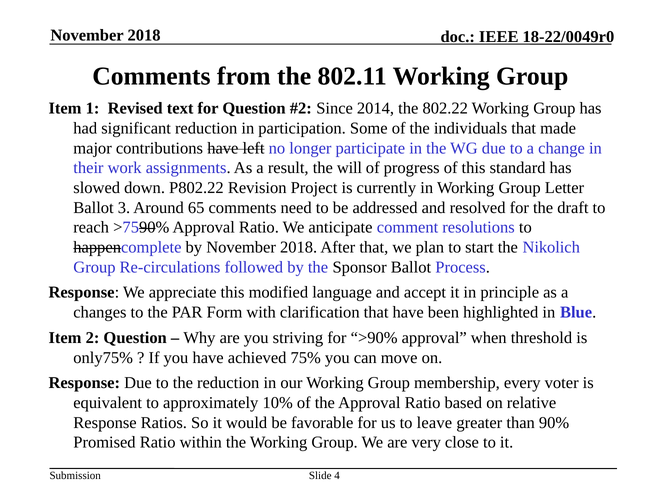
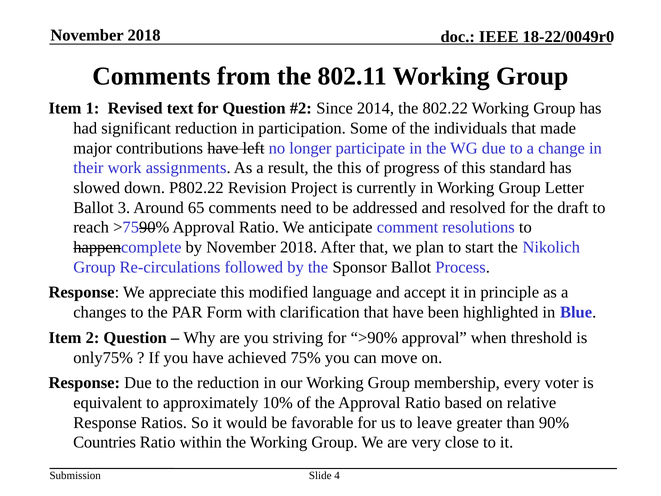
the will: will -> this
Promised: Promised -> Countries
